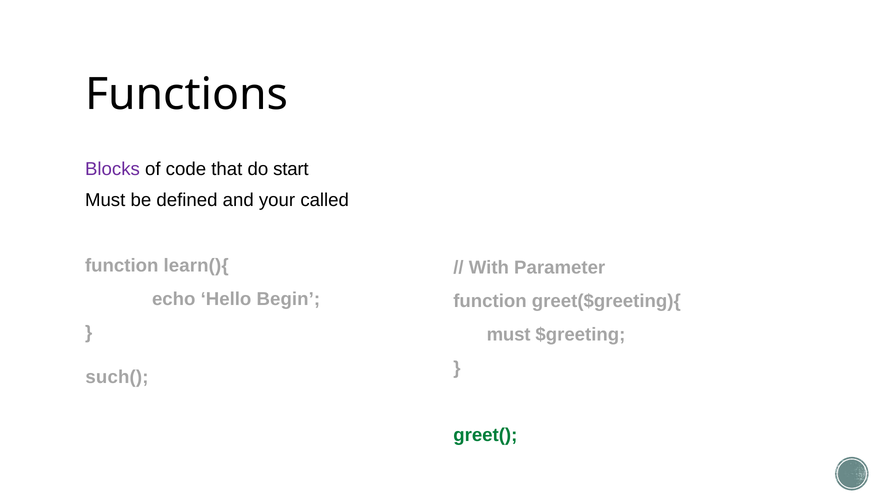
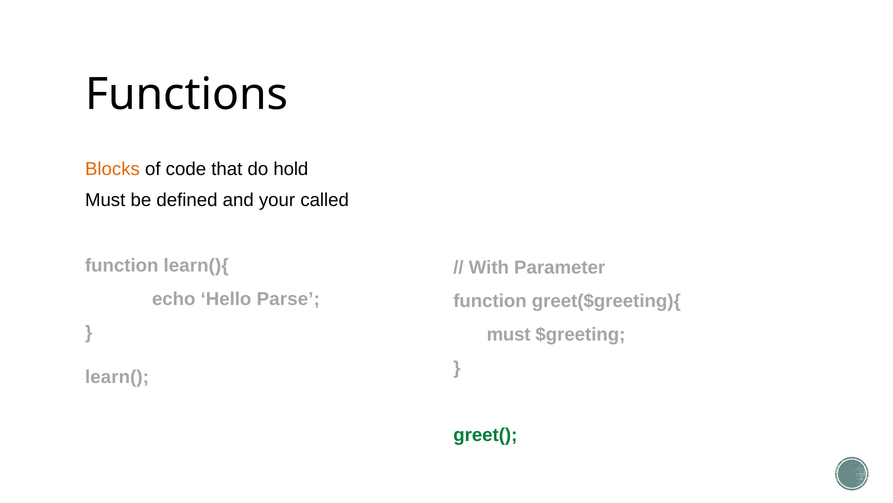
Blocks colour: purple -> orange
start: start -> hold
Begin: Begin -> Parse
such(: such( -> learn(
